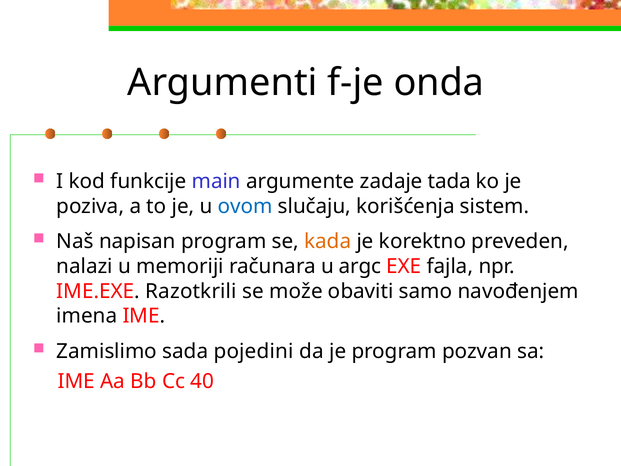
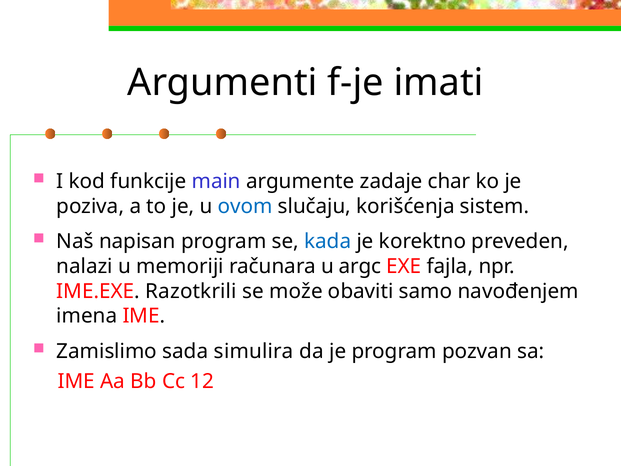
onda: onda -> imati
tada: tada -> char
kada colour: orange -> blue
pojedini: pojedini -> simulira
40: 40 -> 12
